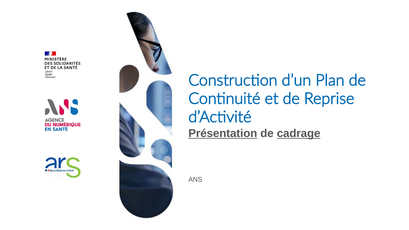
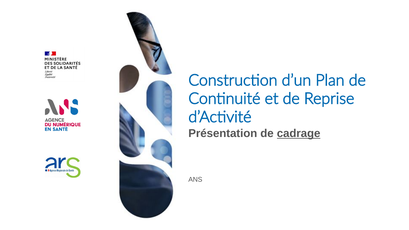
Présentation underline: present -> none
